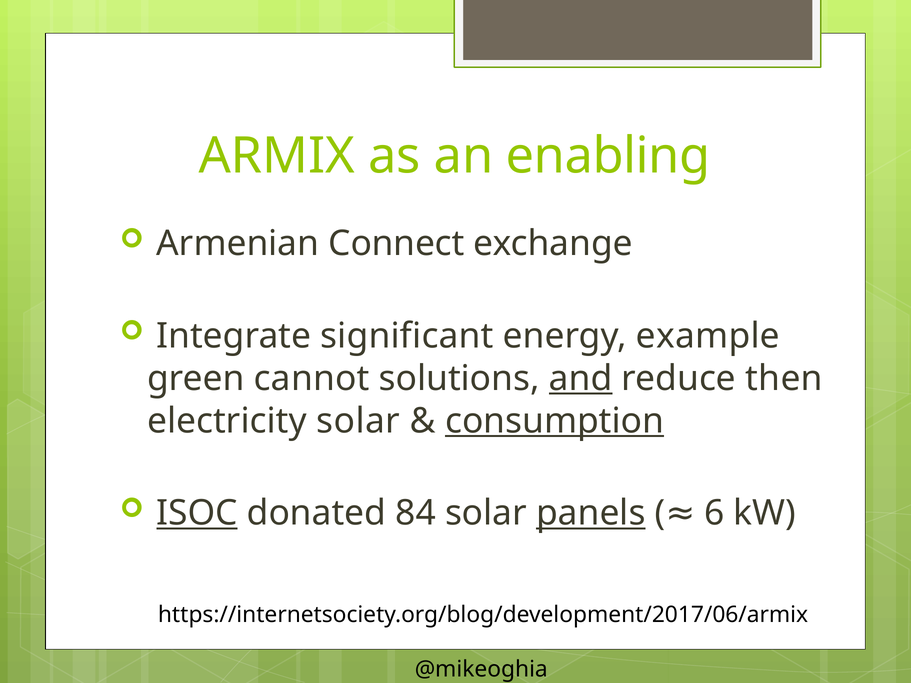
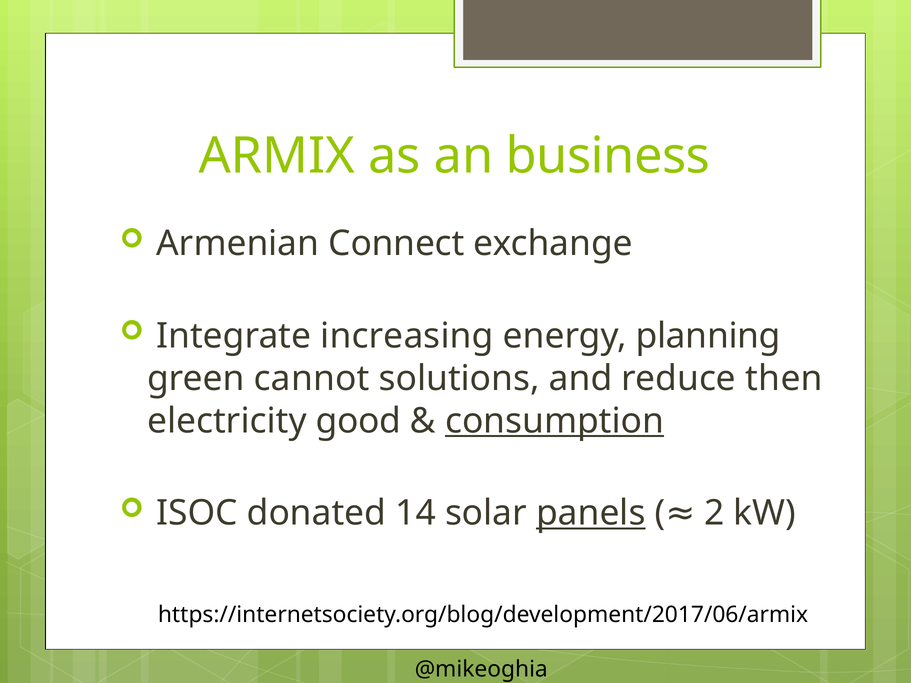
enabling: enabling -> business
significant: significant -> increasing
example: example -> planning
and underline: present -> none
electricity solar: solar -> good
ISOC underline: present -> none
84: 84 -> 14
6: 6 -> 2
